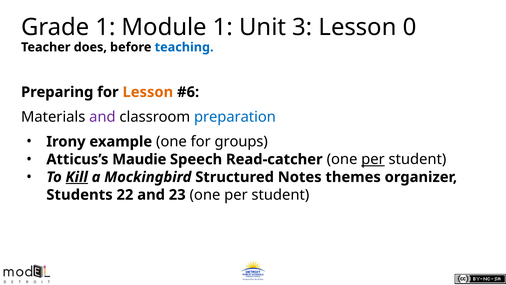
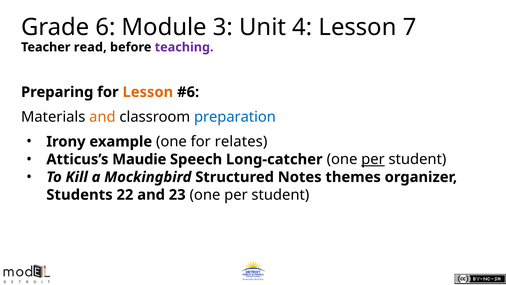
Grade 1: 1 -> 6
Module 1: 1 -> 3
3: 3 -> 4
0: 0 -> 7
does: does -> read
teaching colour: blue -> purple
and at (102, 117) colour: purple -> orange
groups: groups -> relates
Read-catcher: Read-catcher -> Long-catcher
Kill underline: present -> none
